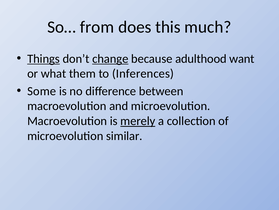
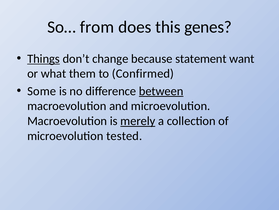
much: much -> genes
change underline: present -> none
adulthood: adulthood -> statement
Inferences: Inferences -> Confirmed
between underline: none -> present
similar: similar -> tested
